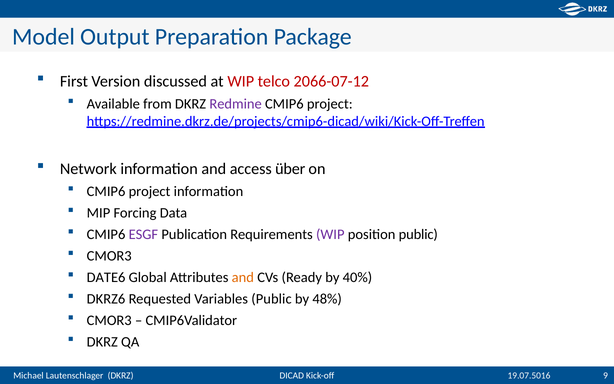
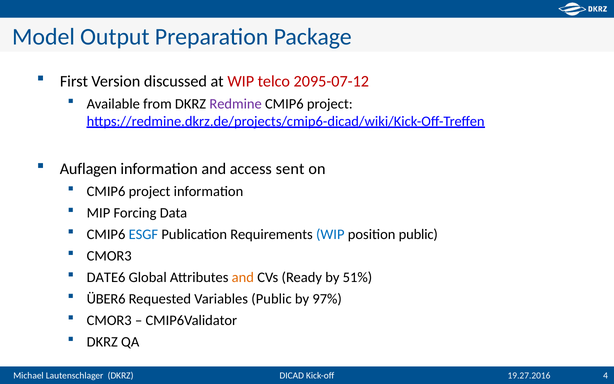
2066-07-12: 2066-07-12 -> 2095-07-12
Network: Network -> Auflagen
über: über -> sent
ESGF colour: purple -> blue
WIP at (330, 234) colour: purple -> blue
40%: 40% -> 51%
DKRZ6: DKRZ6 -> ÜBER6
48%: 48% -> 97%
19.07.5016: 19.07.5016 -> 19.27.2016
9: 9 -> 4
